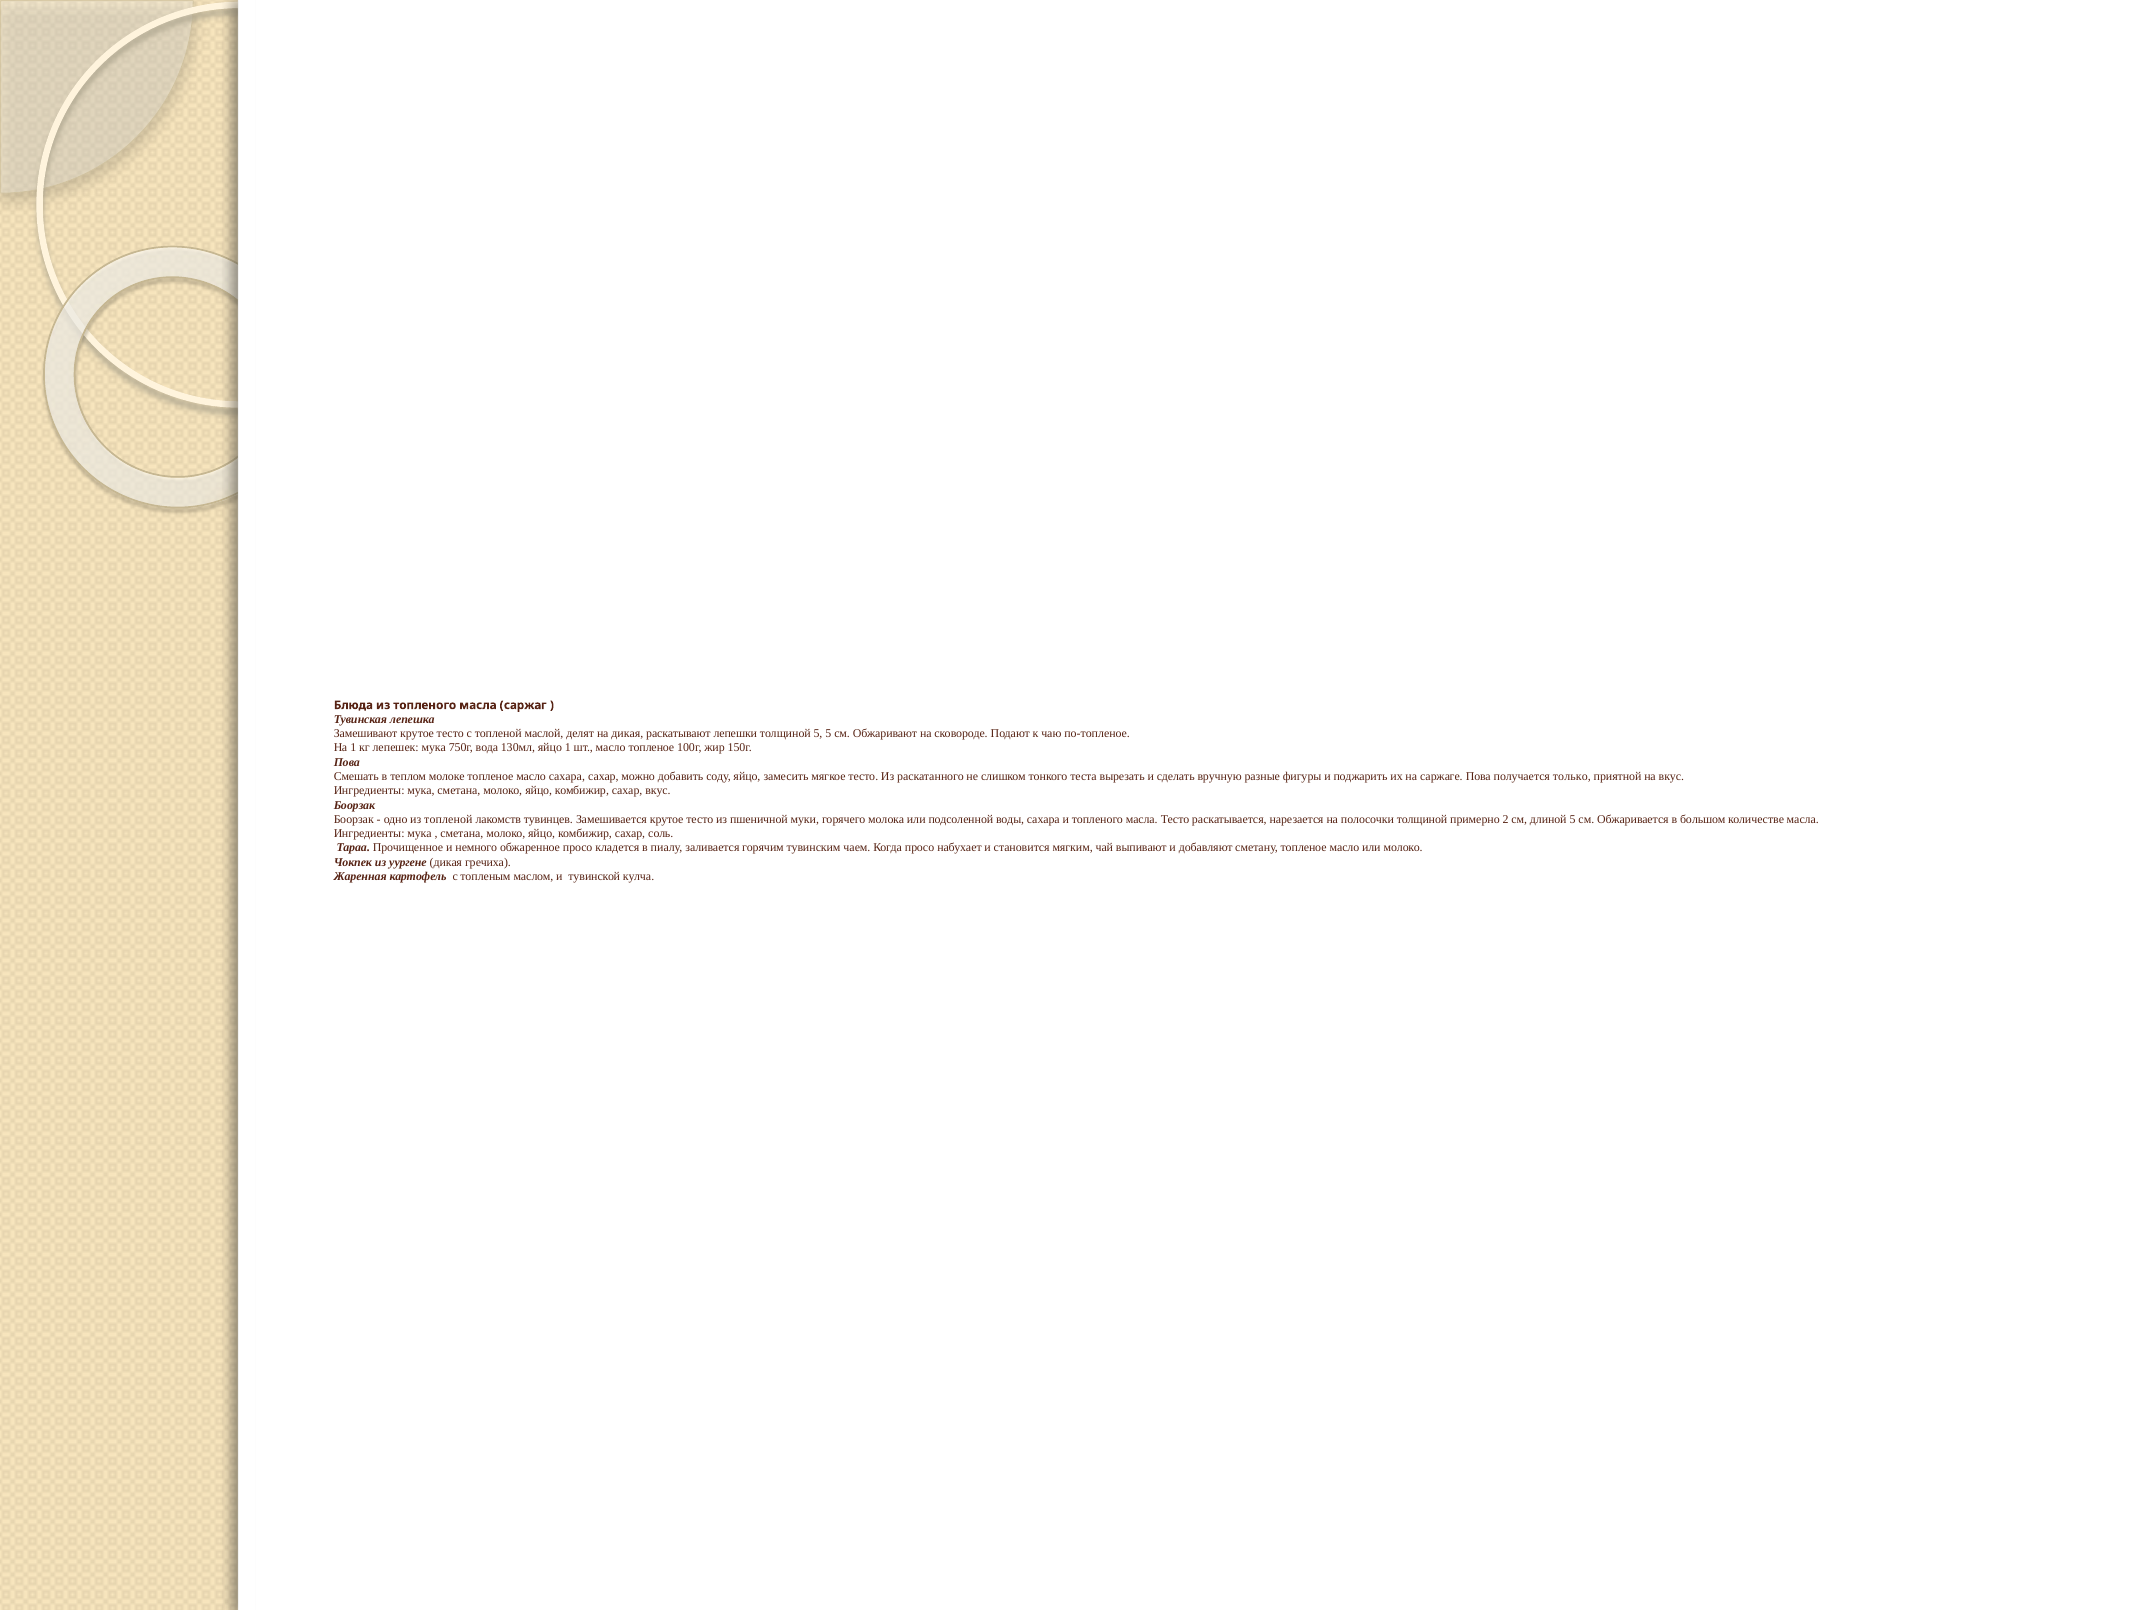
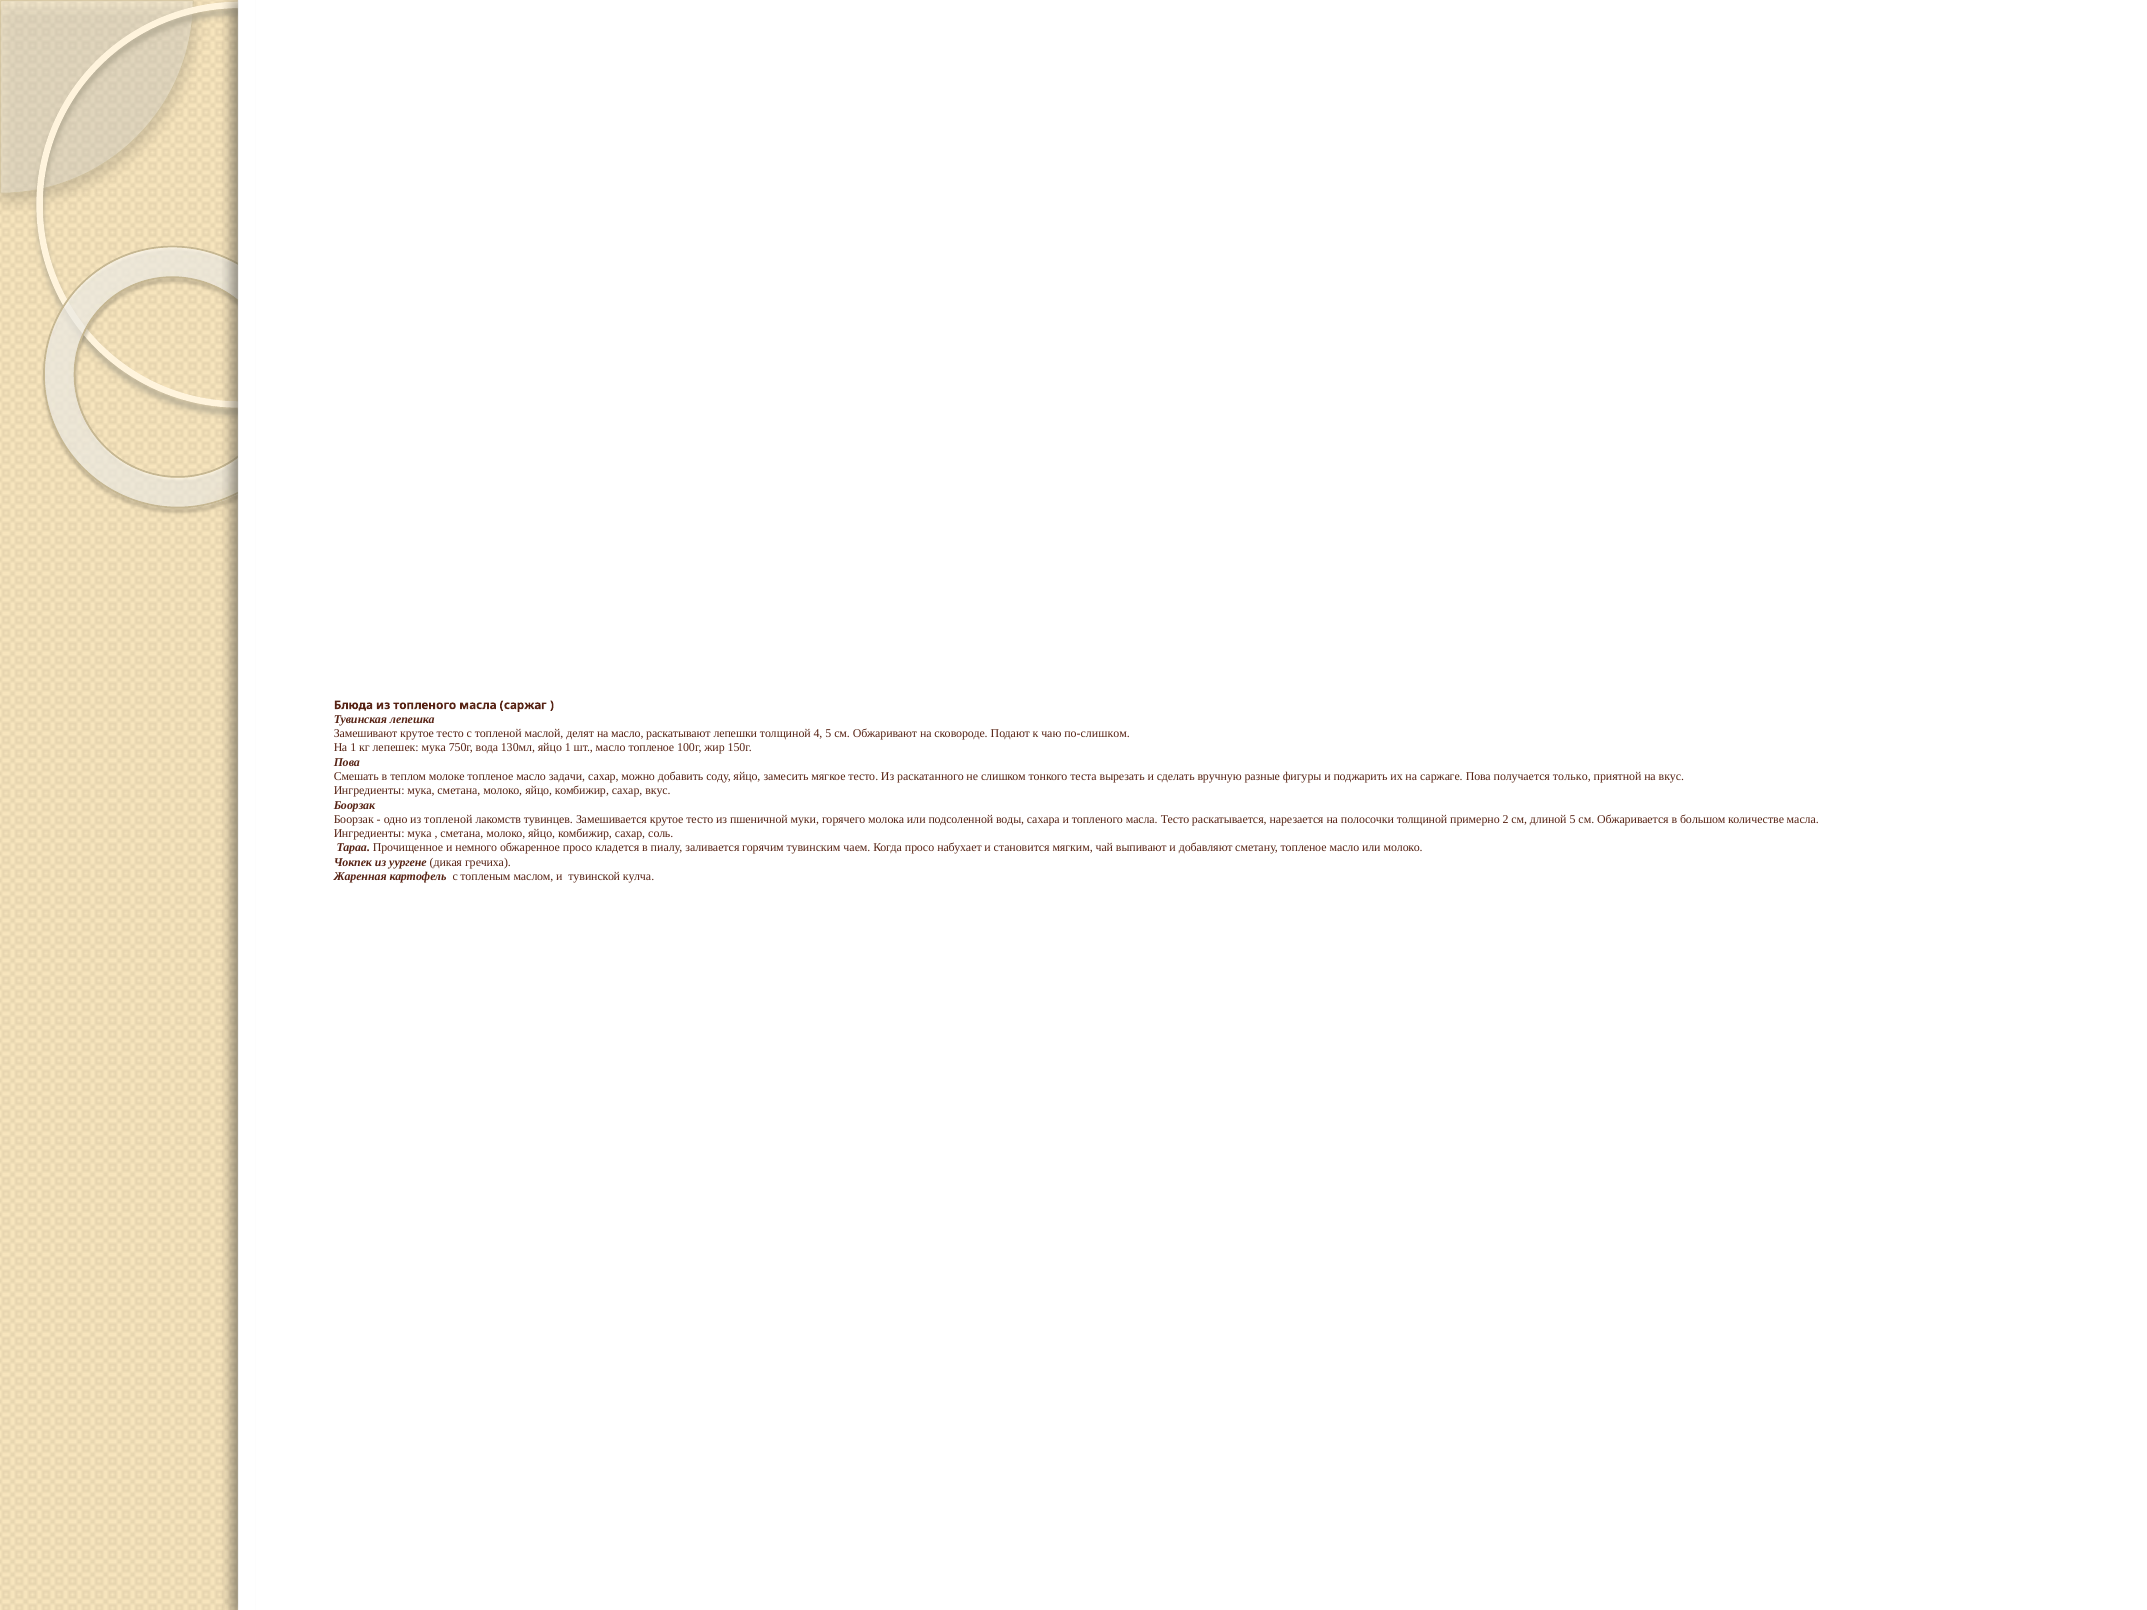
на дикая: дикая -> масло
толщиной 5: 5 -> 4
по-топленое: по-топленое -> по-слишком
масло сахара: сахара -> задачи
